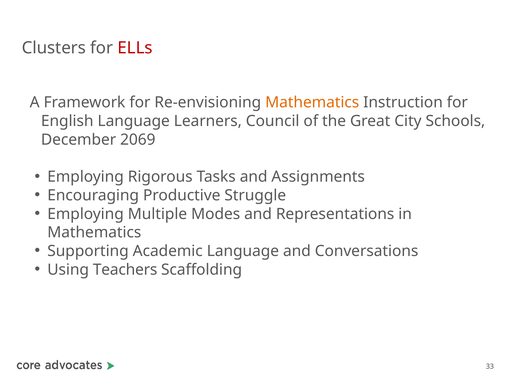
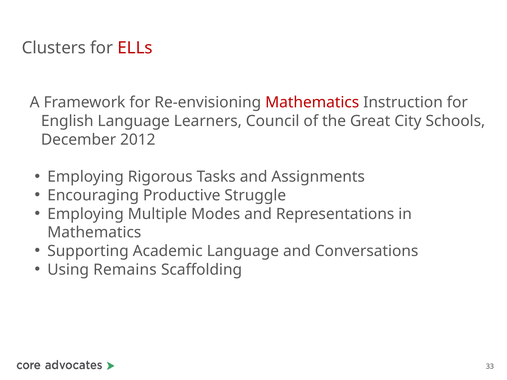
Mathematics at (312, 103) colour: orange -> red
2069: 2069 -> 2012
Teachers: Teachers -> Remains
